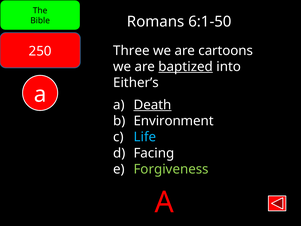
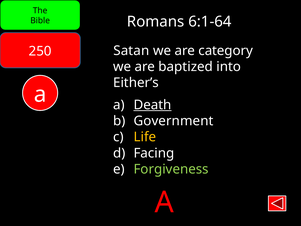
6:1-50: 6:1-50 -> 6:1-64
Three: Three -> Satan
cartoons: cartoons -> category
baptized underline: present -> none
Environment: Environment -> Government
Life colour: light blue -> yellow
